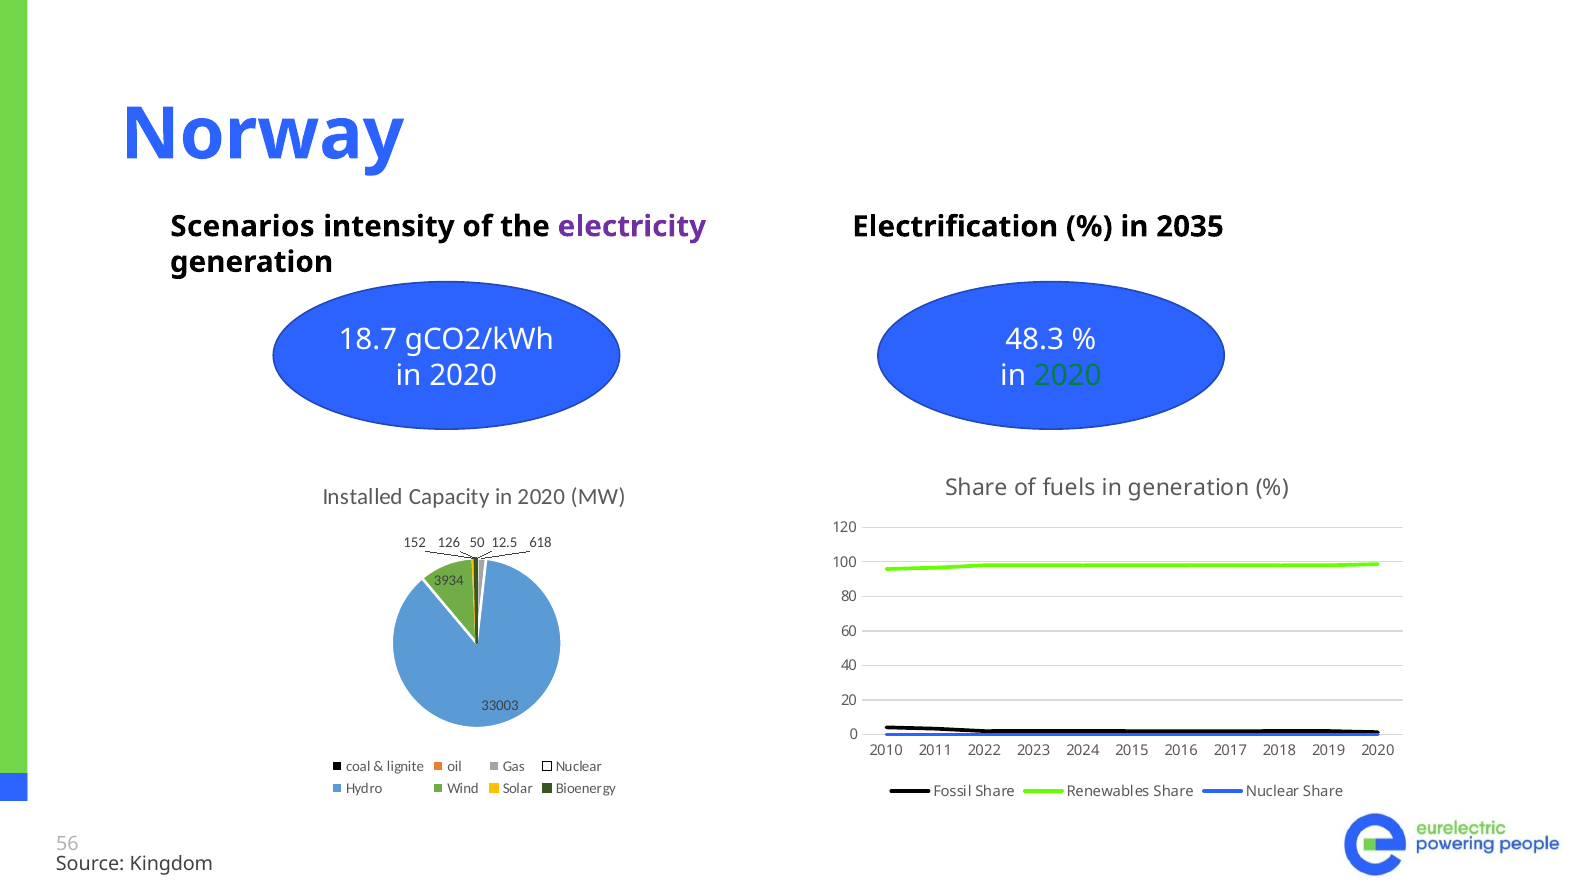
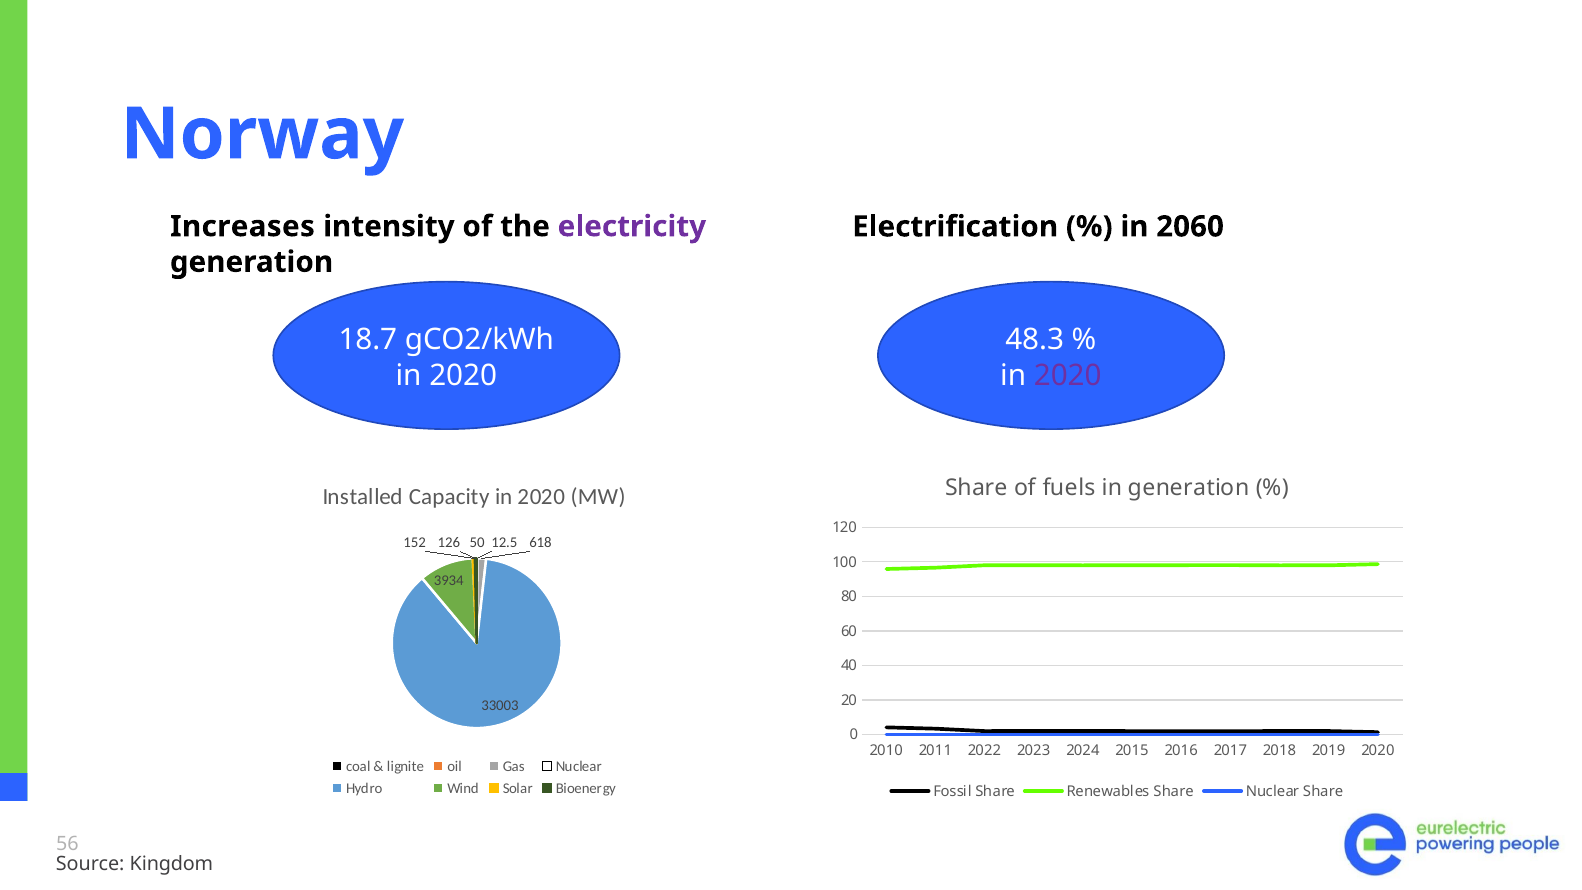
Scenarios: Scenarios -> Increases
2035: 2035 -> 2060
2020 at (1068, 375) colour: green -> purple
